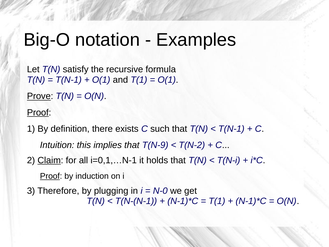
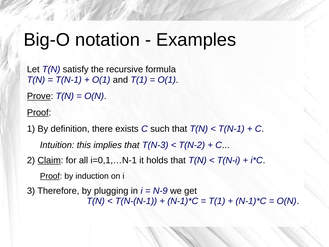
T(N-9: T(N-9 -> T(N-3
N-0: N-0 -> N-9
